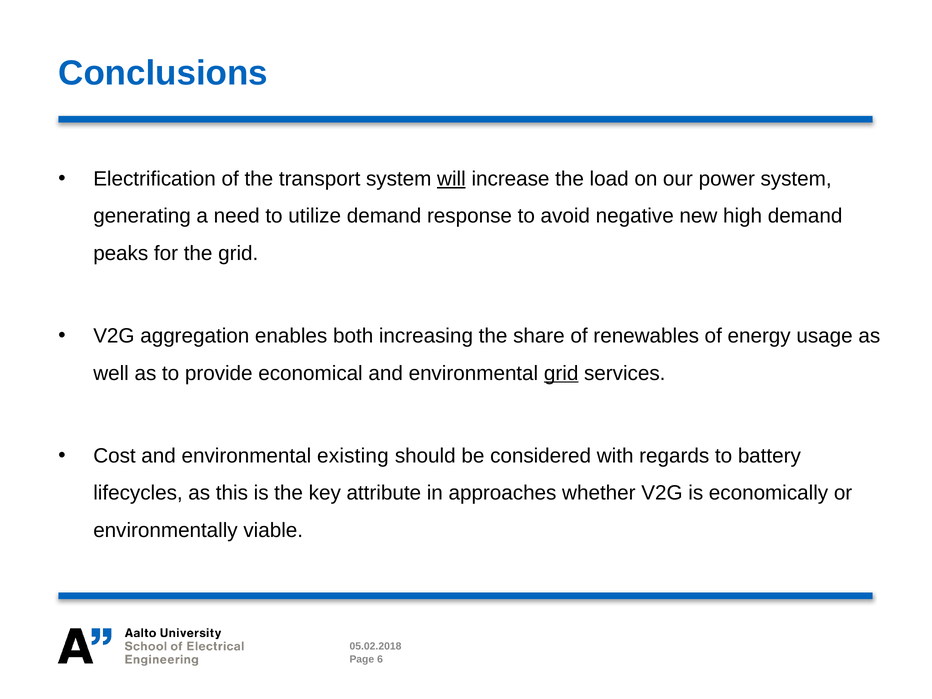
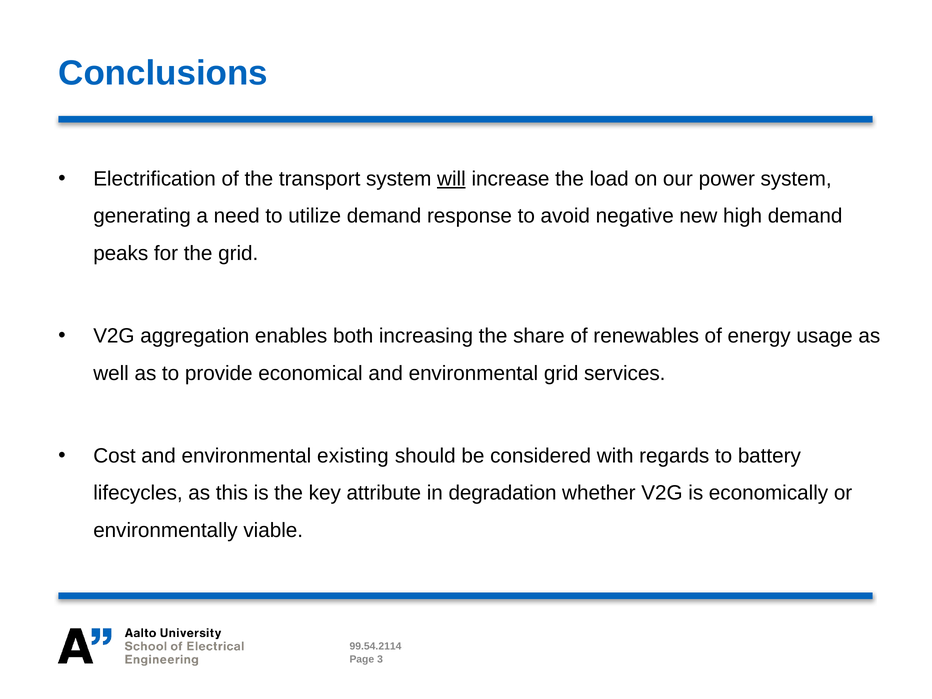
grid at (561, 373) underline: present -> none
approaches: approaches -> degradation
05.02.2018: 05.02.2018 -> 99.54.2114
6: 6 -> 3
